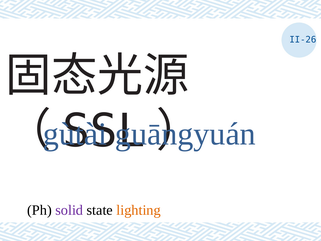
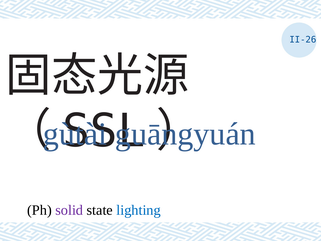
lighting colour: orange -> blue
